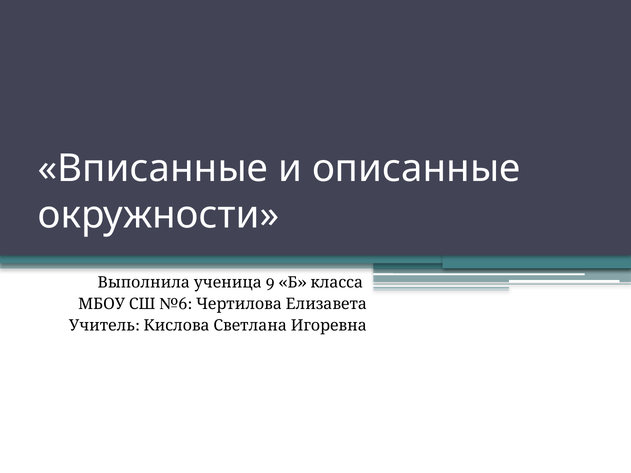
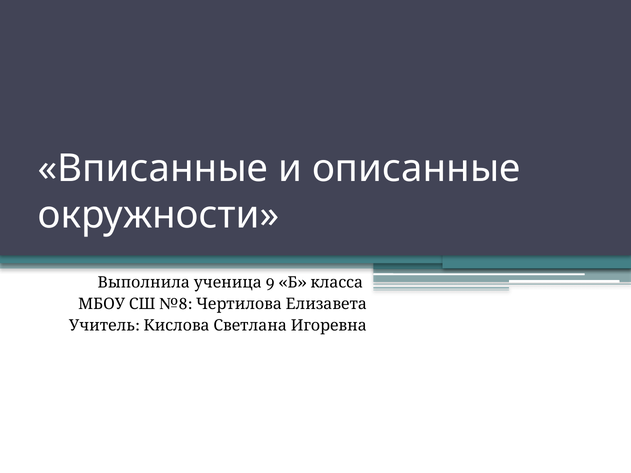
№6: №6 -> №8
